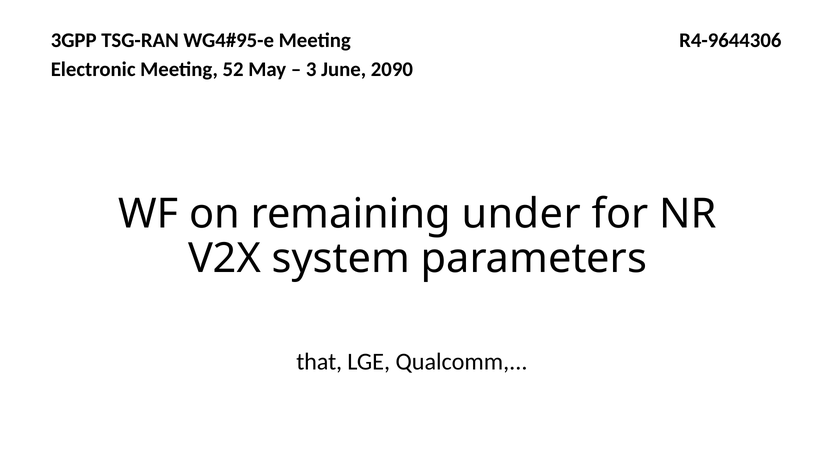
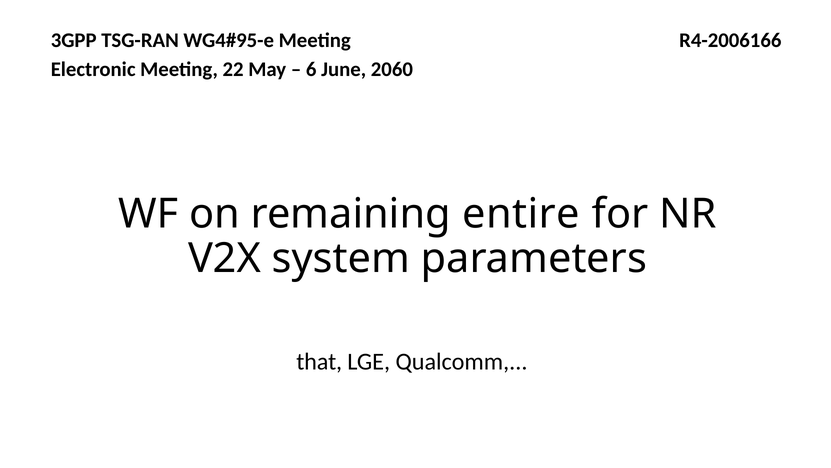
R4-9644306: R4-9644306 -> R4-2006166
52: 52 -> 22
3: 3 -> 6
2090: 2090 -> 2060
under: under -> entire
